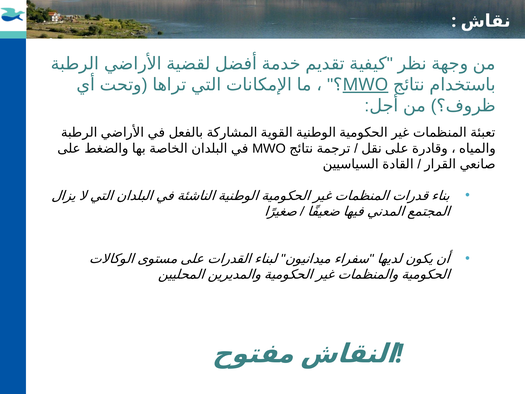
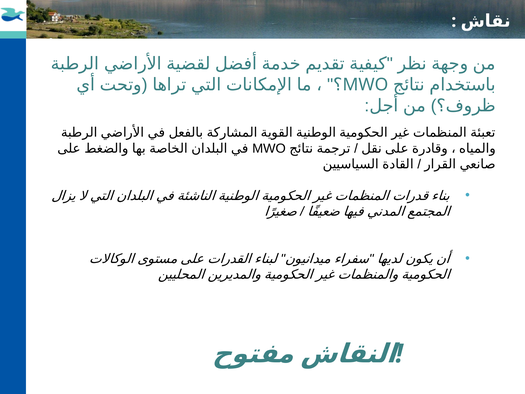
MWO at (365, 85) underline: present -> none
